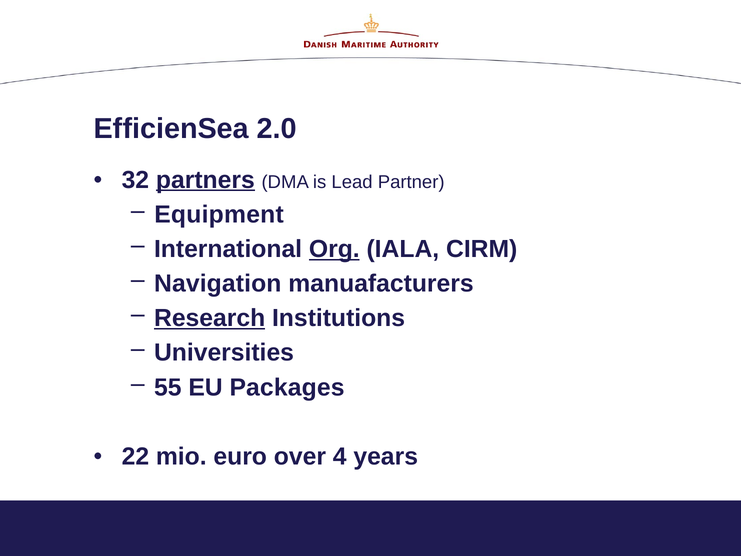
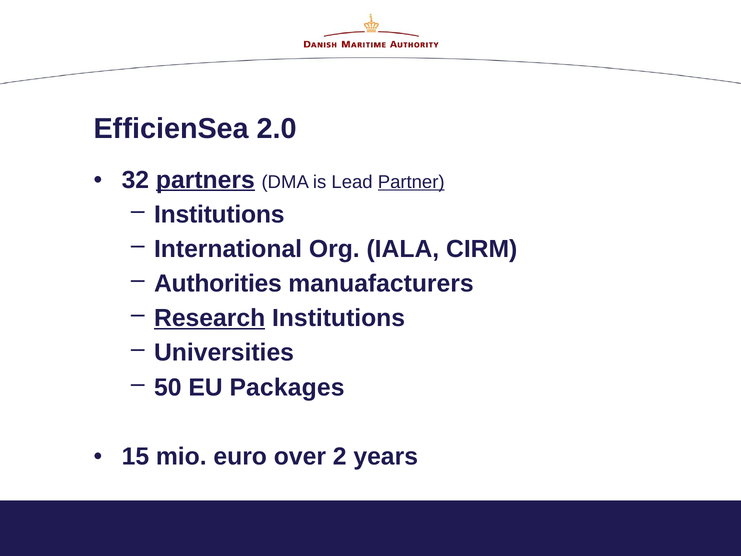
Partner underline: none -> present
Equipment at (219, 214): Equipment -> Institutions
Org underline: present -> none
Navigation: Navigation -> Authorities
55: 55 -> 50
22: 22 -> 15
4: 4 -> 2
